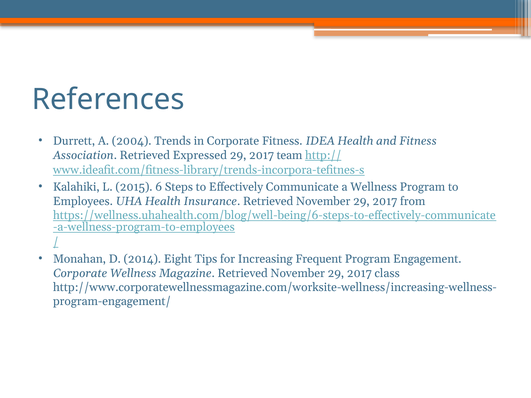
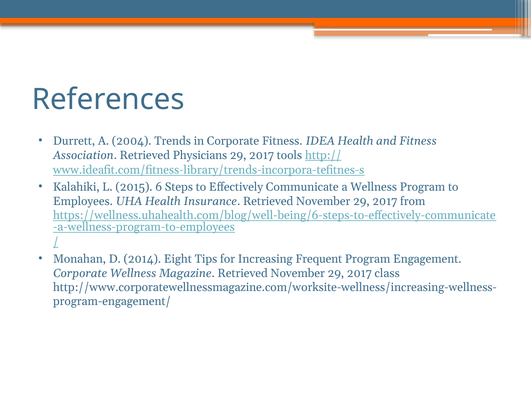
Expressed: Expressed -> Physicians
team: team -> tools
